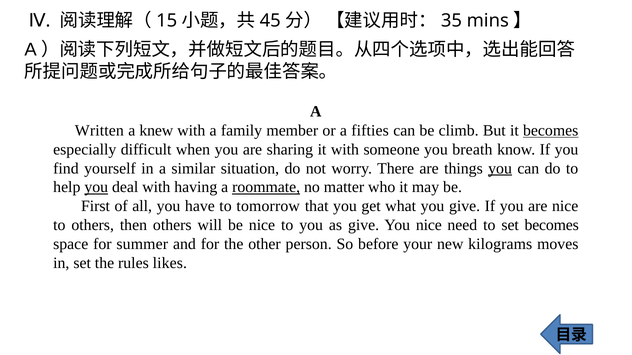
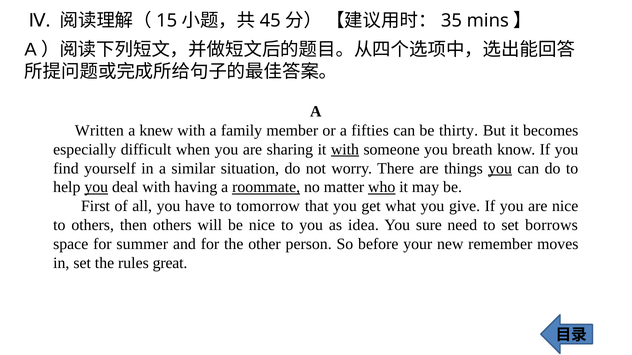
climb: climb -> thirty
becomes at (551, 131) underline: present -> none
with at (345, 150) underline: none -> present
who underline: none -> present
as give: give -> idea
You nice: nice -> sure
set becomes: becomes -> borrows
kilograms: kilograms -> remember
likes: likes -> great
